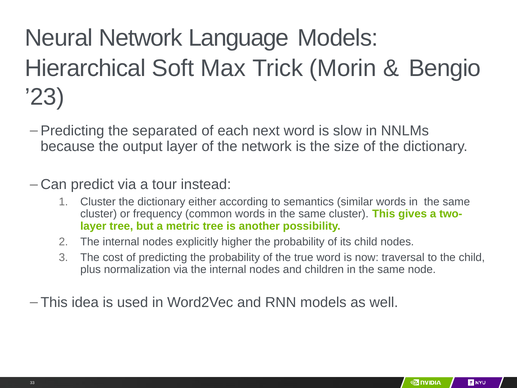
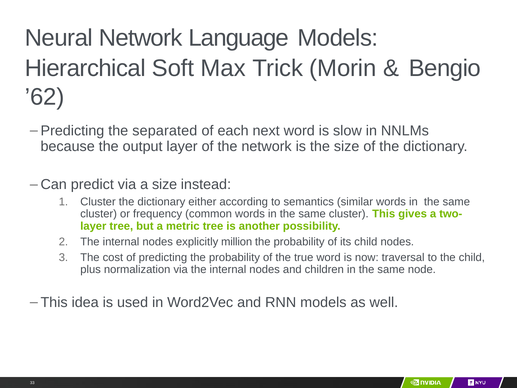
’23: ’23 -> ’62
a tour: tour -> size
higher: higher -> million
